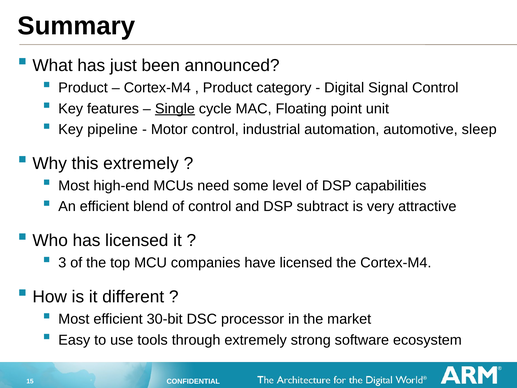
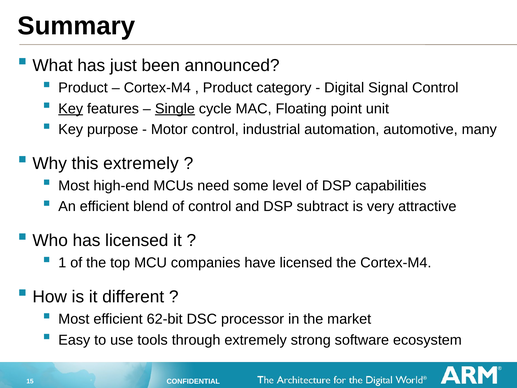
Key at (71, 109) underline: none -> present
pipeline: pipeline -> purpose
sleep: sleep -> many
3: 3 -> 1
30-bit: 30-bit -> 62-bit
